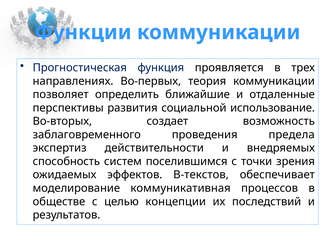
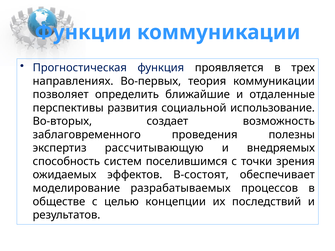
предела: предела -> полезны
действительности: действительности -> рассчитывающую
В-текстов: В-текстов -> В-состоят
коммуникативная: коммуникативная -> разрабатываемых
